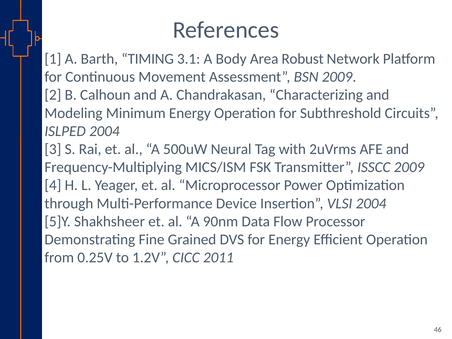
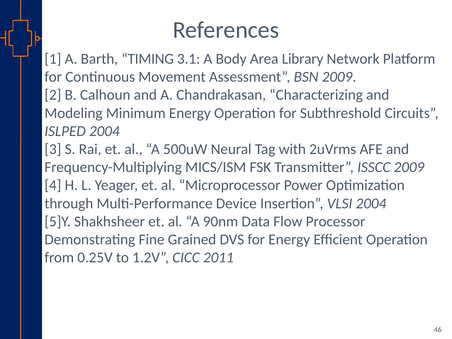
Robust: Robust -> Library
